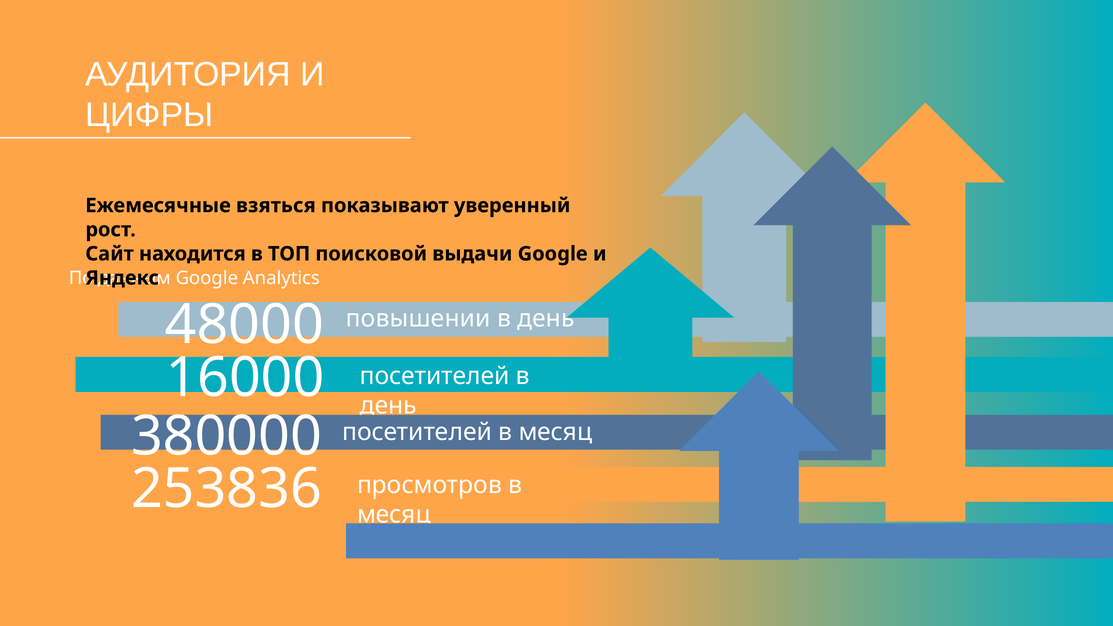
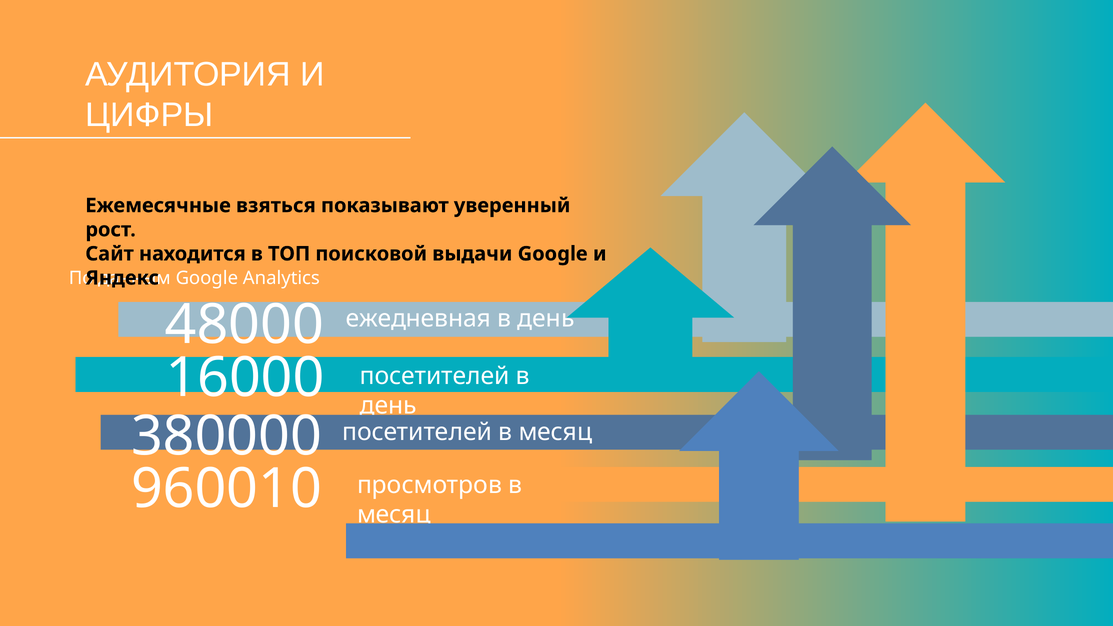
повышении: повышении -> ежедневная
253836: 253836 -> 960010
